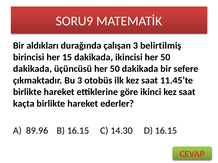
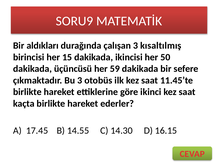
belirtilmiş: belirtilmiş -> kısaltılmış
üçüncüsü her 50: 50 -> 59
89.96: 89.96 -> 17.45
B 16.15: 16.15 -> 14.55
